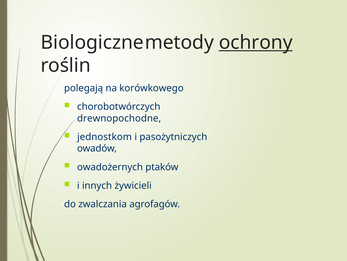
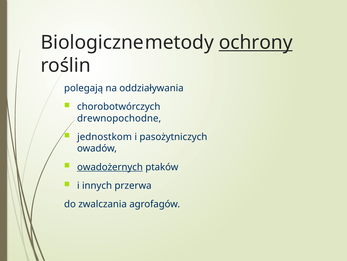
korówkowego: korówkowego -> oddziaływania
owadożernych underline: none -> present
żywicieli: żywicieli -> przerwa
